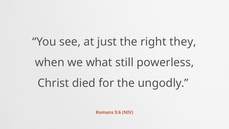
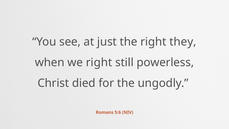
we what: what -> right
